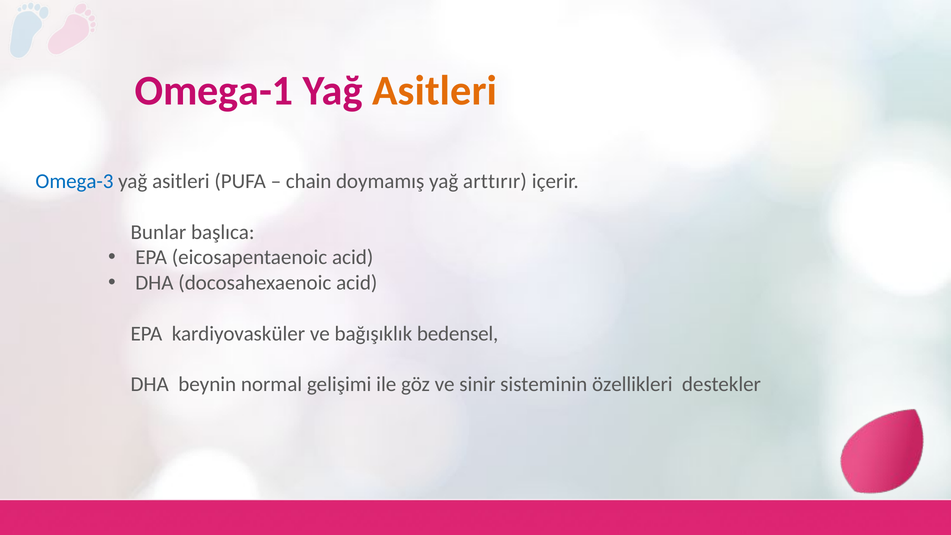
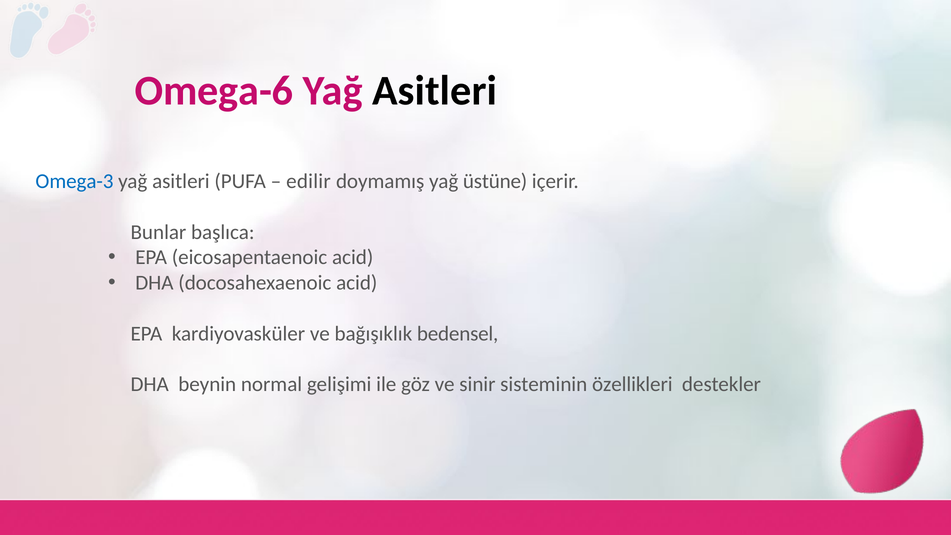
Omega-1: Omega-1 -> Omega-6
Asitleri at (435, 91) colour: orange -> black
chain: chain -> edilir
arttırır: arttırır -> üstüne
